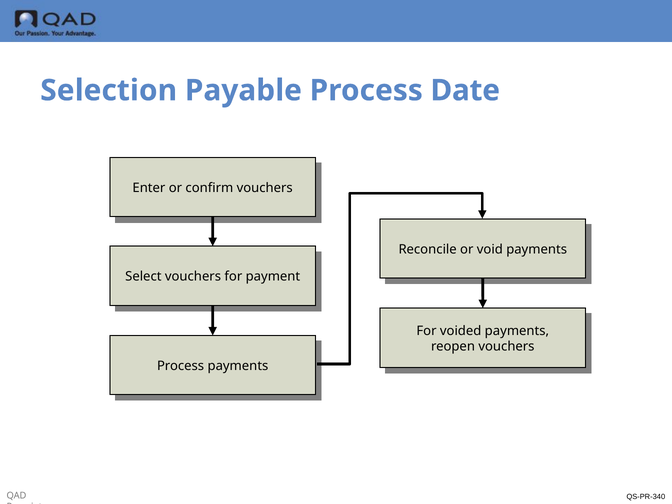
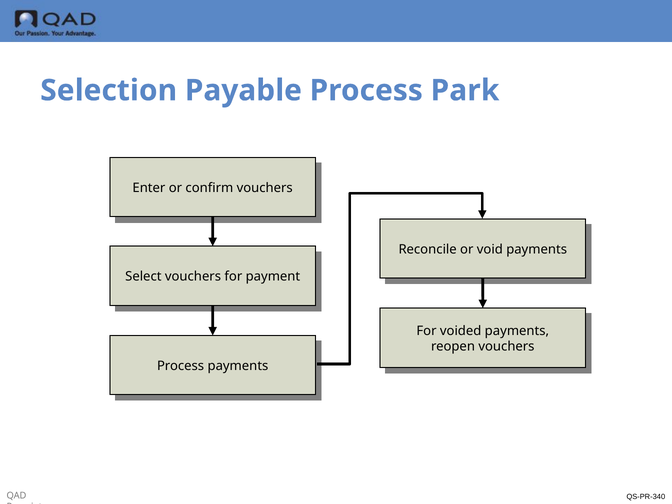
Date: Date -> Park
